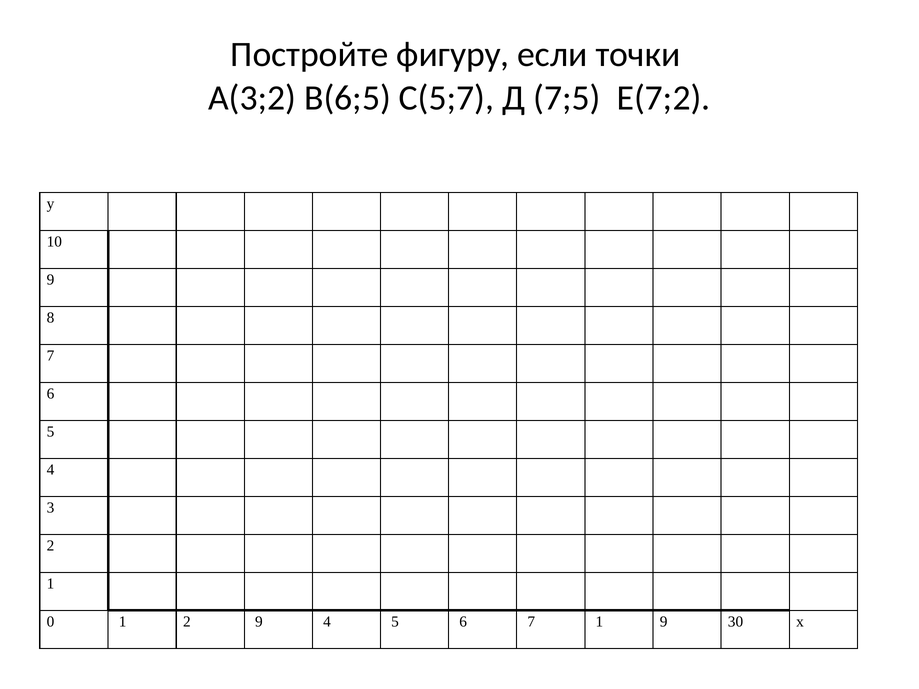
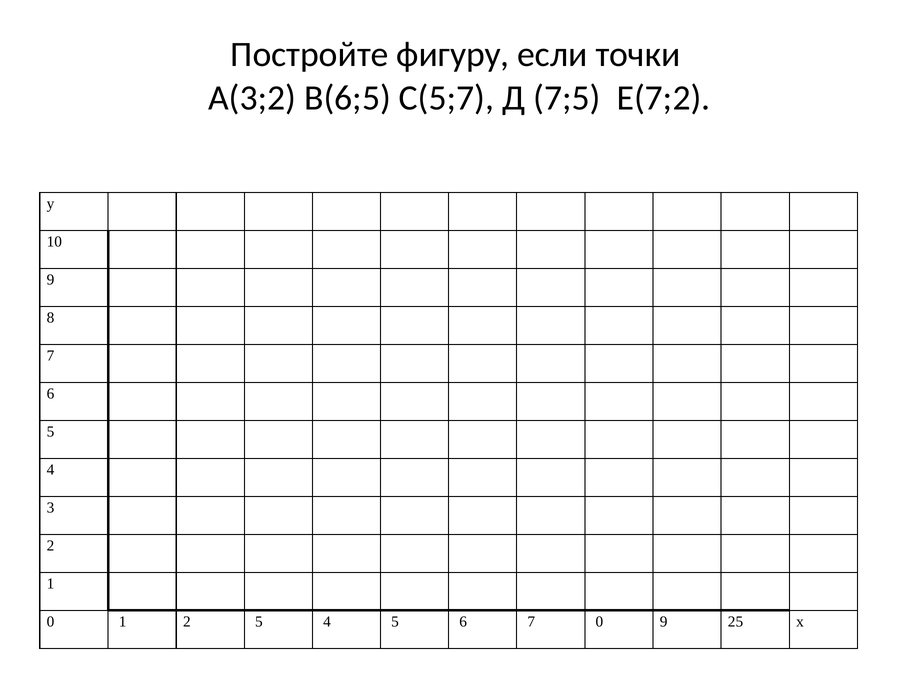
2 9: 9 -> 5
7 1: 1 -> 0
30: 30 -> 25
